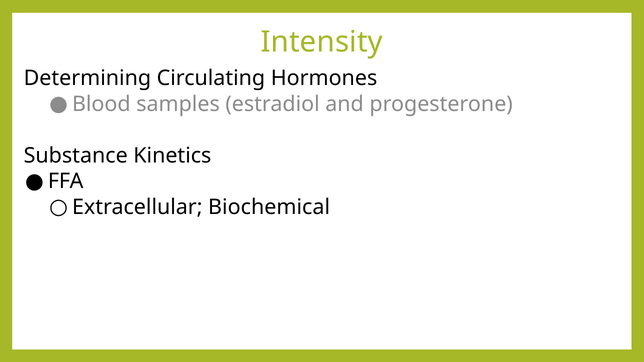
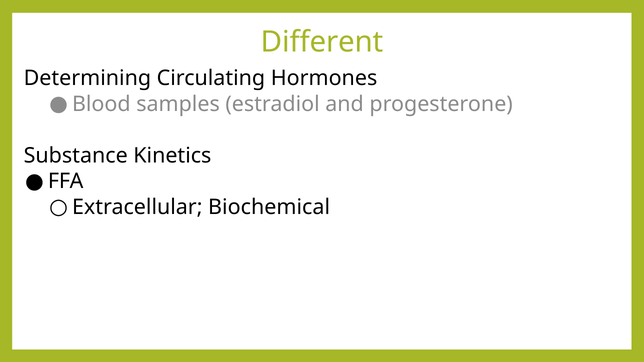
Intensity: Intensity -> Different
